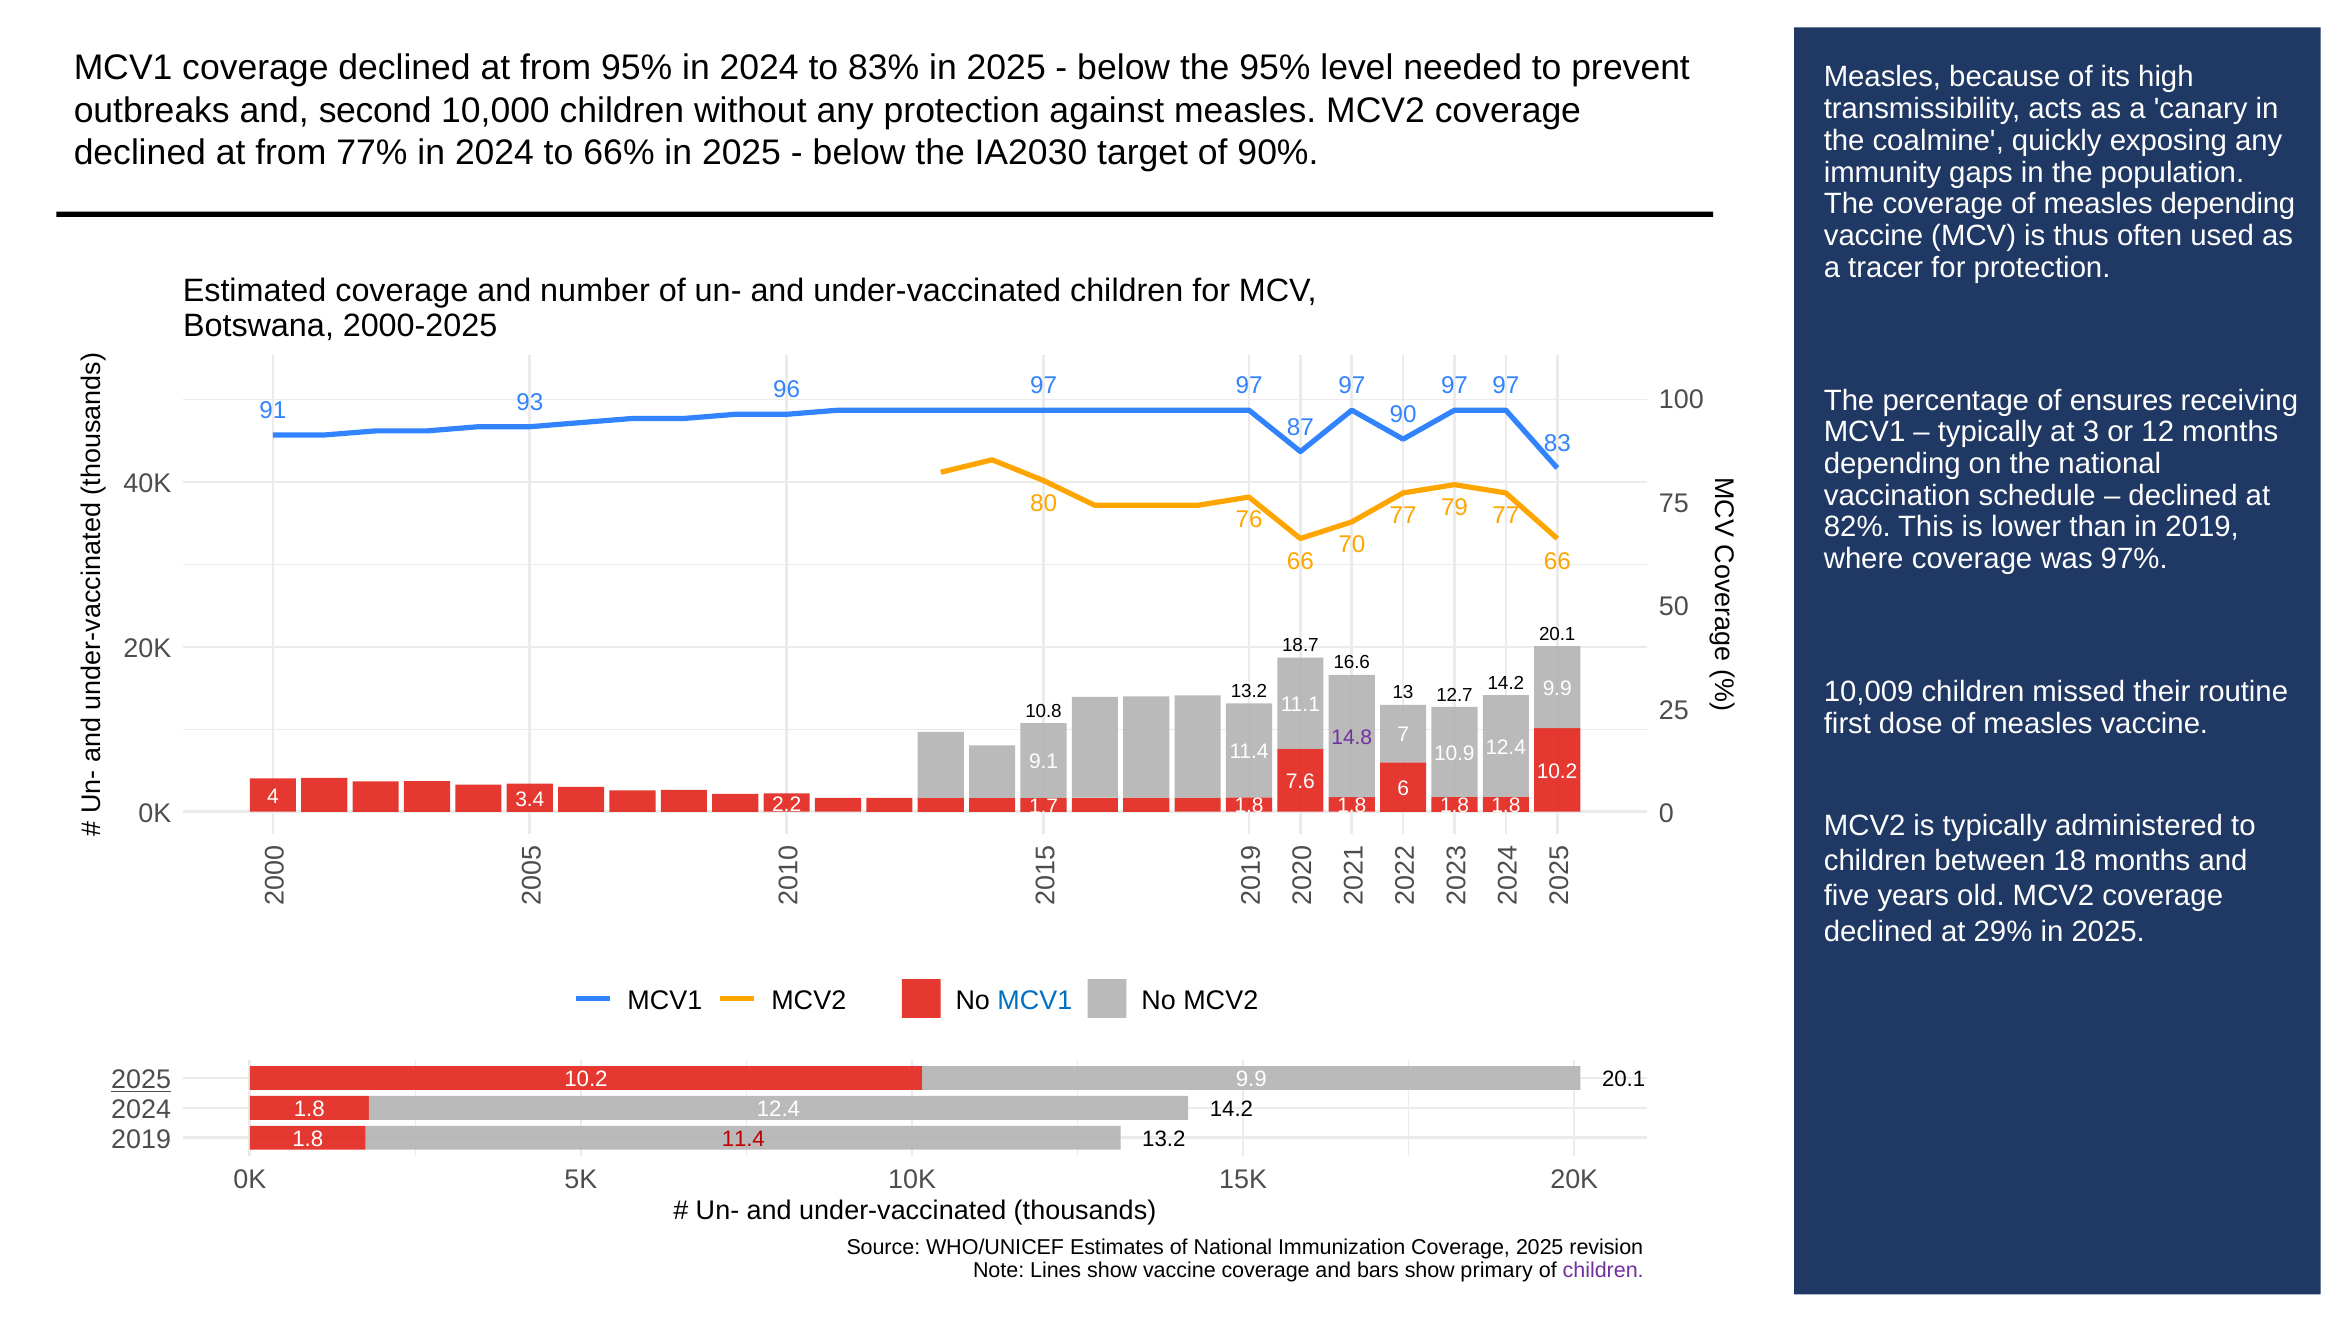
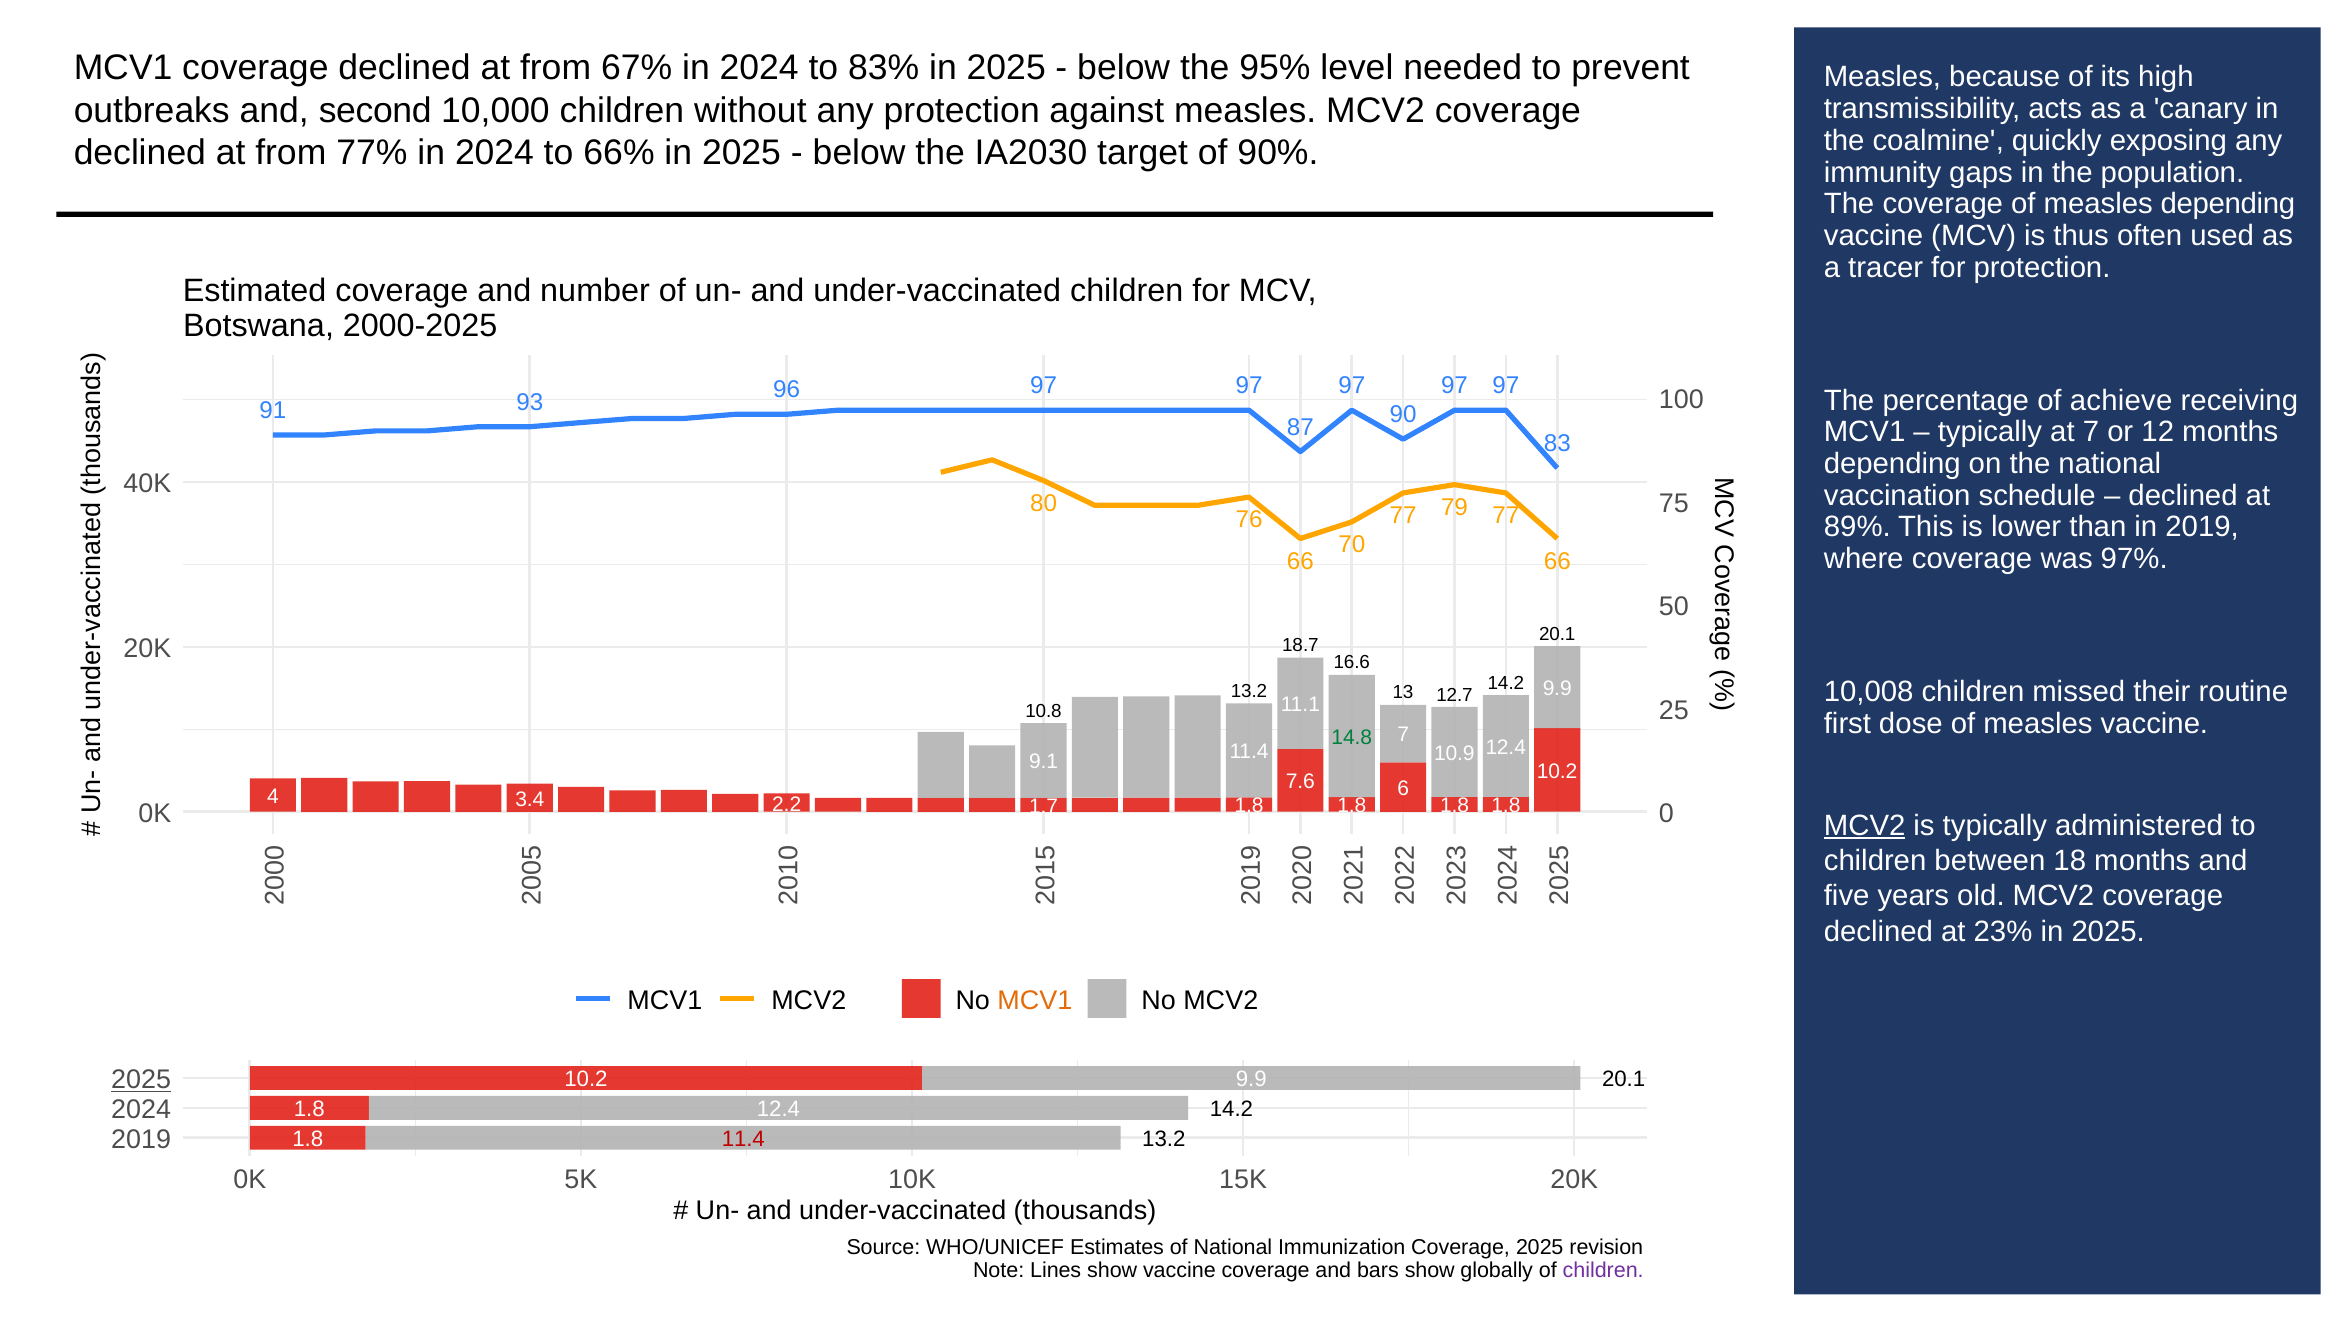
from 95%: 95% -> 67%
ensures: ensures -> achieve
at 3: 3 -> 7
82%: 82% -> 89%
10,009: 10,009 -> 10,008
14.8 colour: purple -> green
MCV2 at (1865, 825) underline: none -> present
29%: 29% -> 23%
MCV1 at (1035, 1000) colour: blue -> orange
primary: primary -> globally
